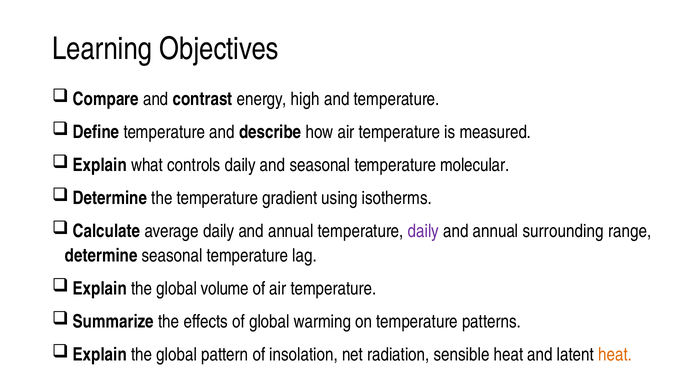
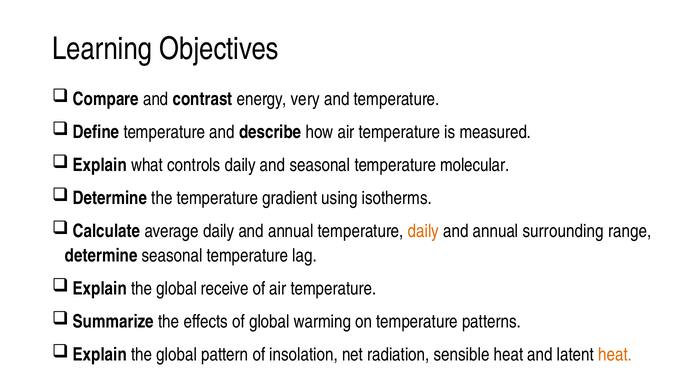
high: high -> very
daily at (423, 231) colour: purple -> orange
volume: volume -> receive
